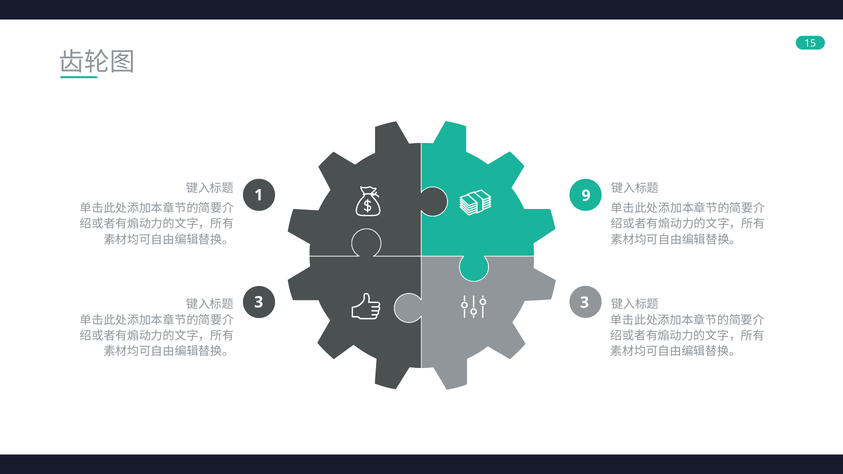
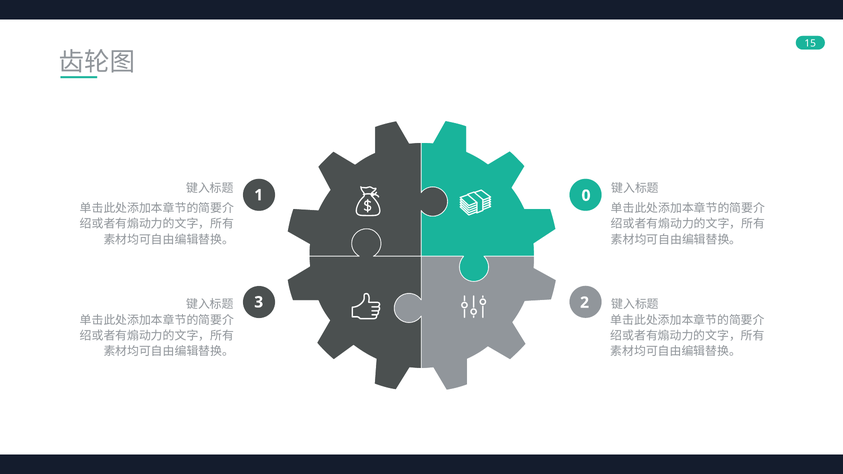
9: 9 -> 0
3 3: 3 -> 2
